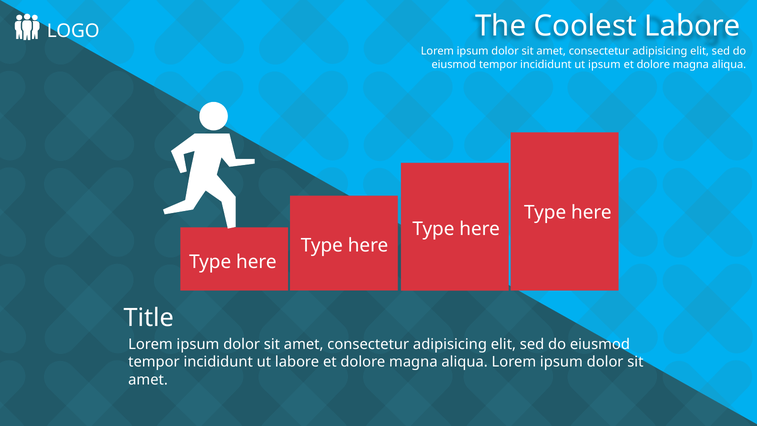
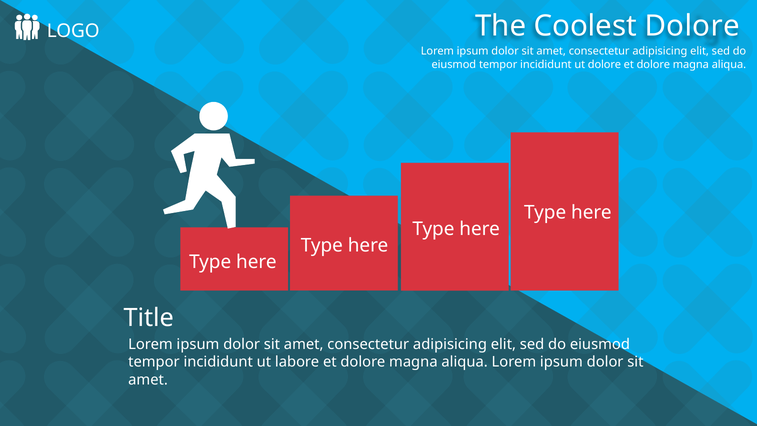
Coolest Labore: Labore -> Dolore
ut ipsum: ipsum -> dolore
